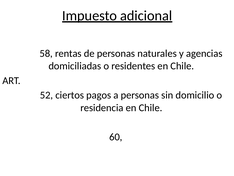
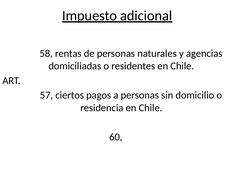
52: 52 -> 57
